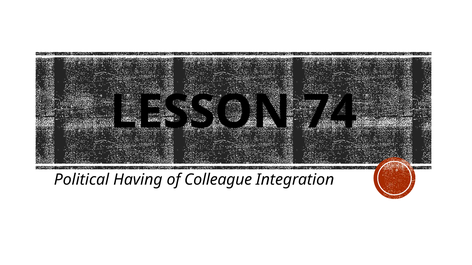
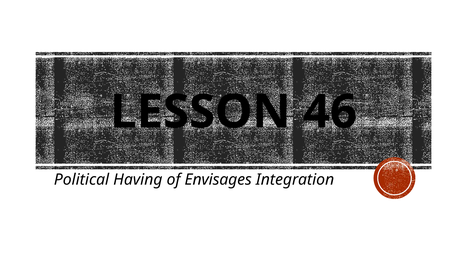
74: 74 -> 46
Colleague: Colleague -> Envisages
